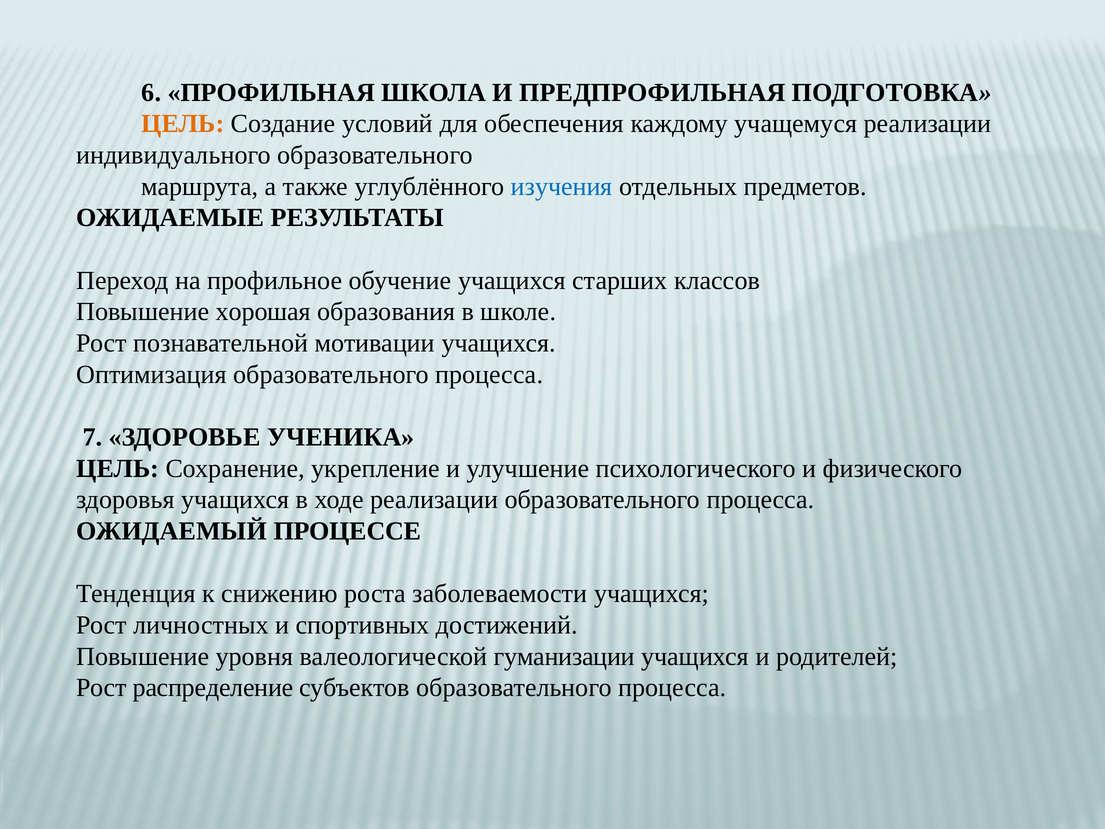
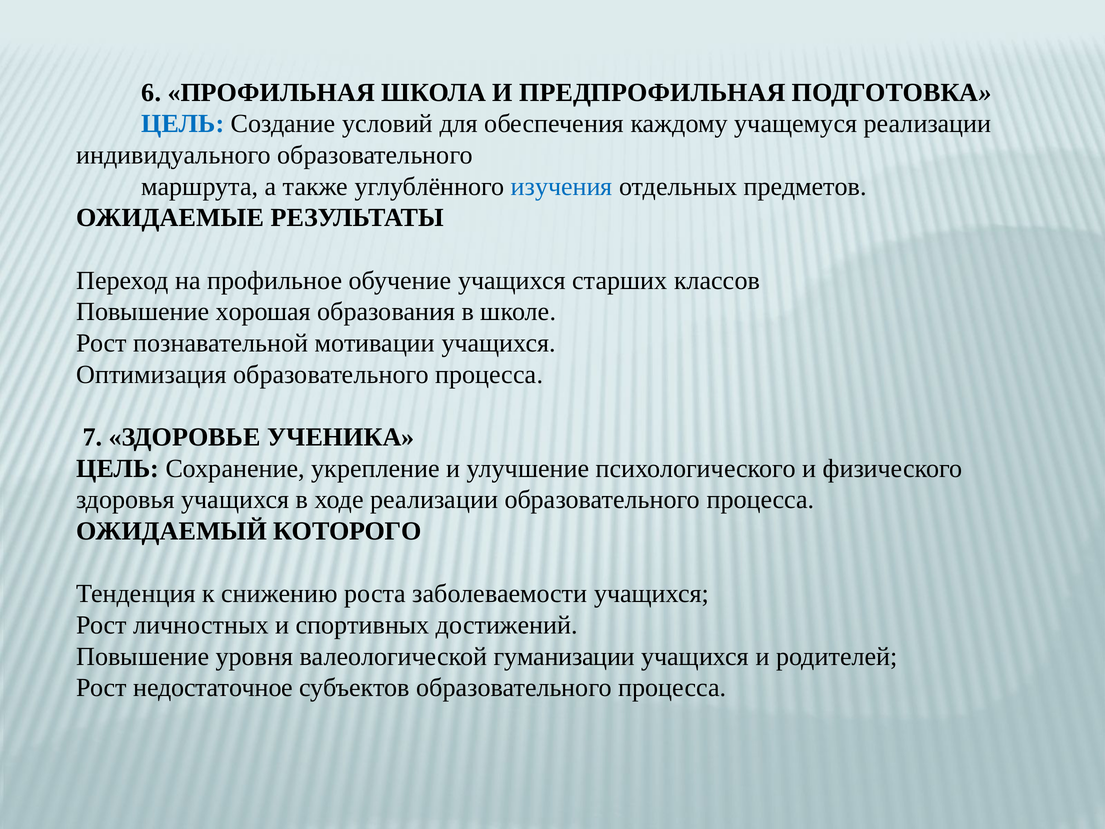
ЦЕЛЬ at (183, 124) colour: orange -> blue
ПРОЦЕССЕ: ПРОЦЕССЕ -> КОТОРОГО
распределение: распределение -> недостаточное
